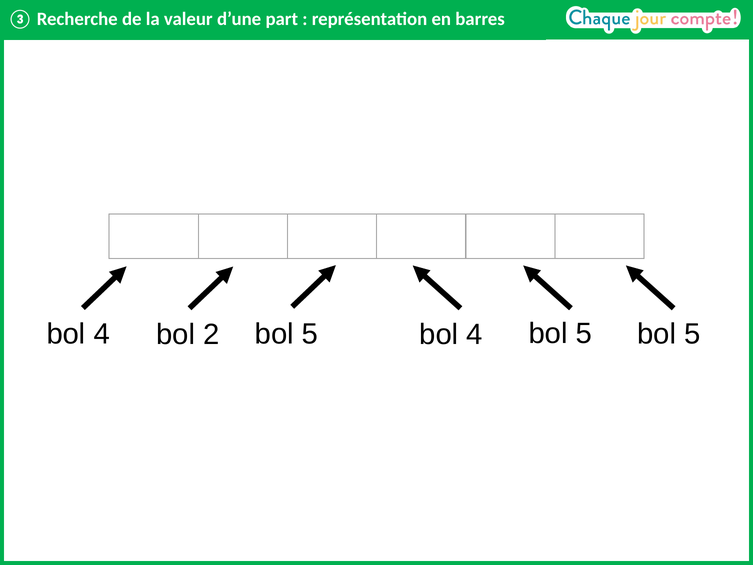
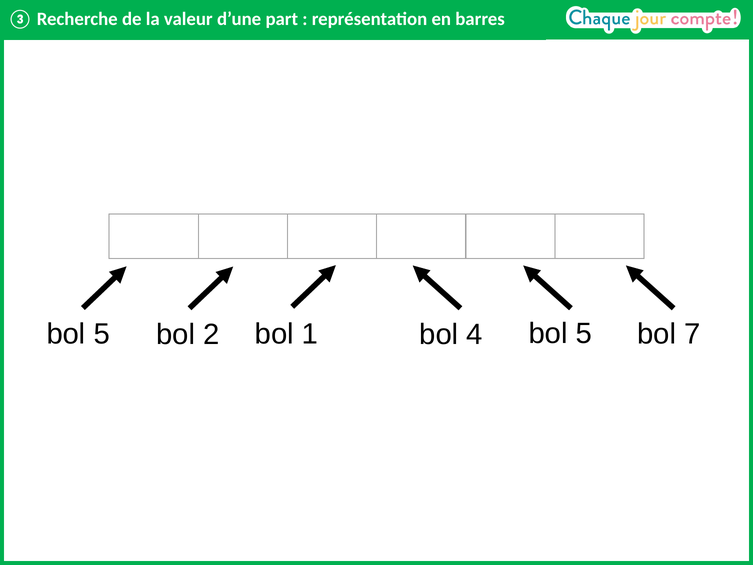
4 at (102, 334): 4 -> 5
2 bol 5: 5 -> 1
5 bol 5: 5 -> 7
